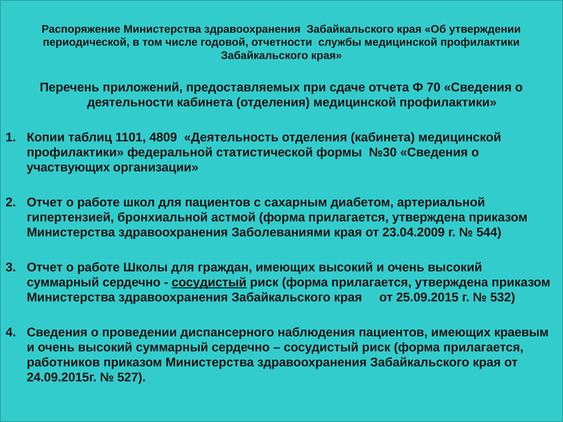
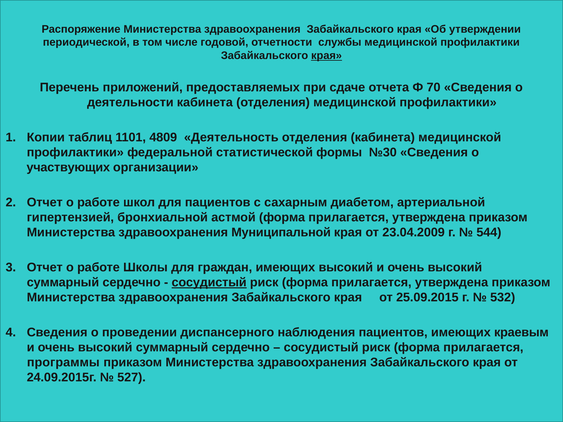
края at (327, 56) underline: none -> present
Заболеваниями: Заболеваниями -> Муниципальной
работников: работников -> программы
